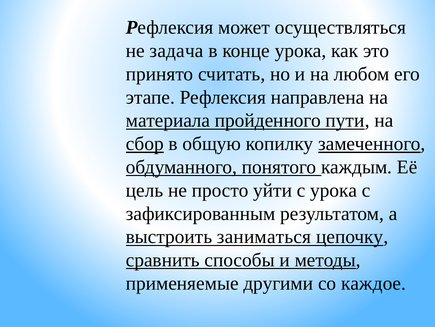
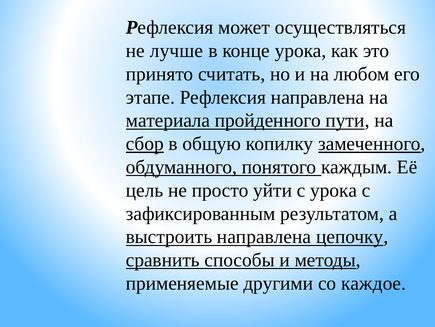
задача: задача -> лучше
выстроить заниматься: заниматься -> направлена
